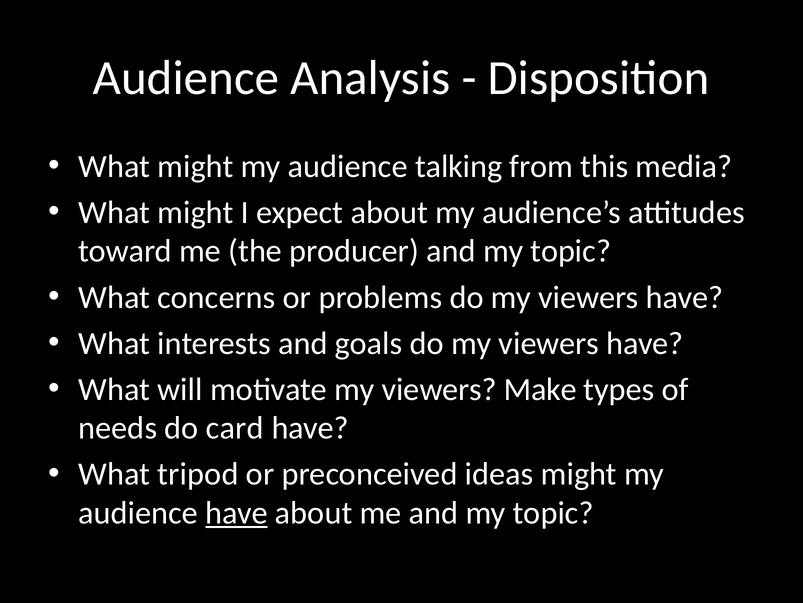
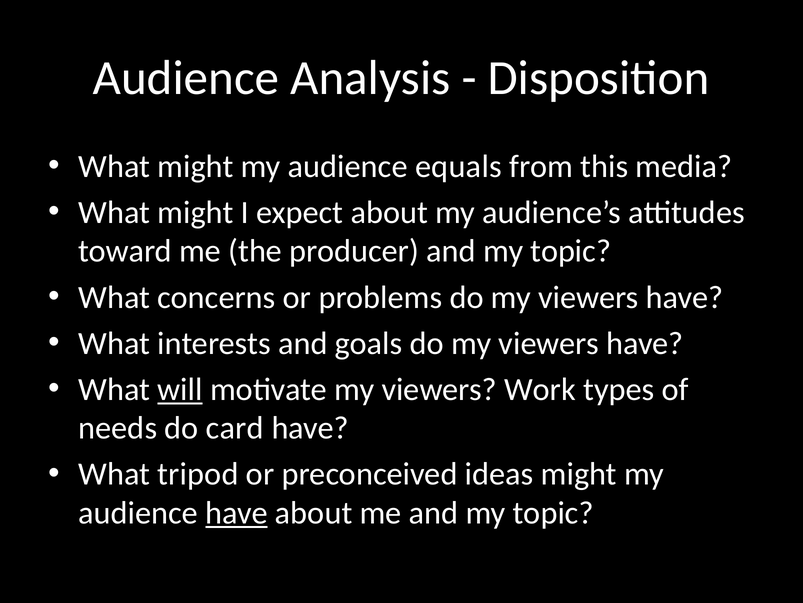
talking: talking -> equals
will underline: none -> present
Make: Make -> Work
